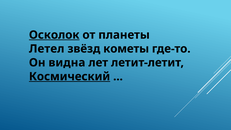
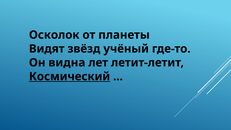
Осколок underline: present -> none
Летел: Летел -> Видят
кометы: кометы -> учёный
